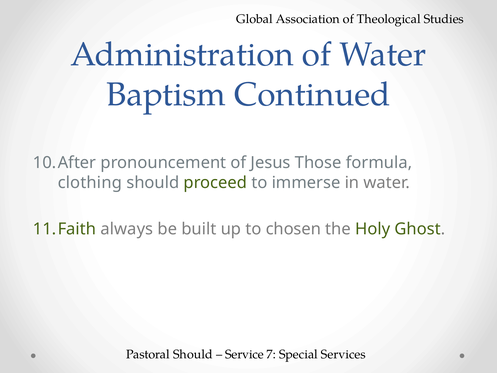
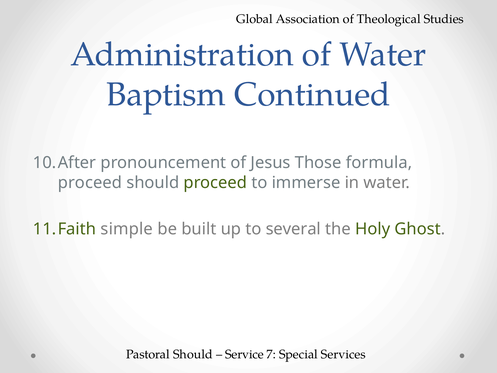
clothing at (90, 183): clothing -> proceed
always: always -> simple
chosen: chosen -> several
